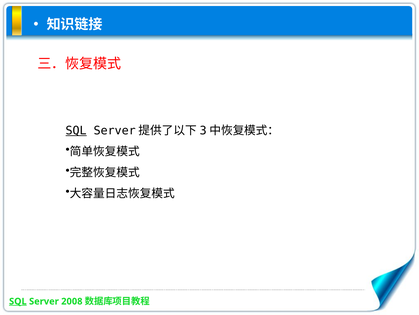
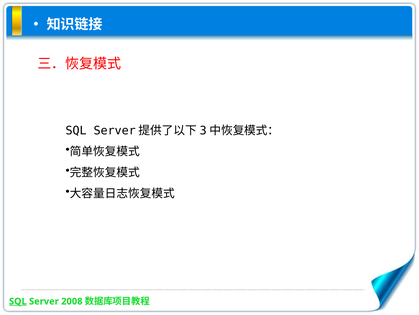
SQL at (76, 130) underline: present -> none
